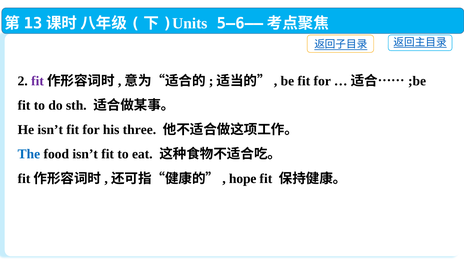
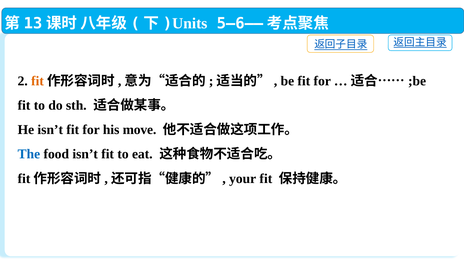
fit at (38, 81) colour: purple -> orange
three: three -> move
hope: hope -> your
